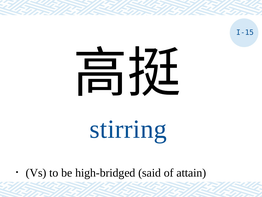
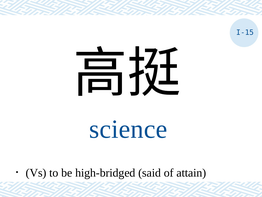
stirring: stirring -> science
